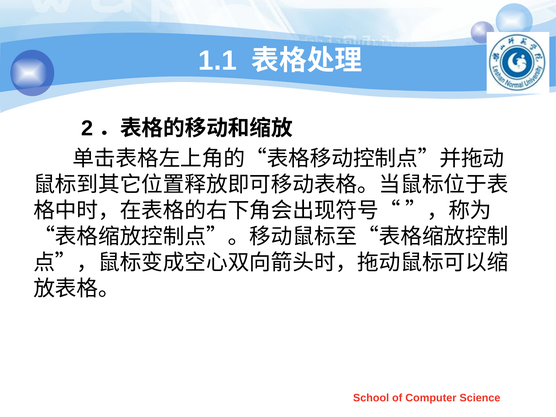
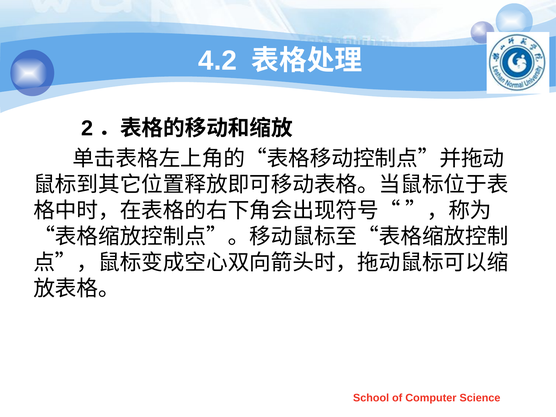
1.1: 1.1 -> 4.2
